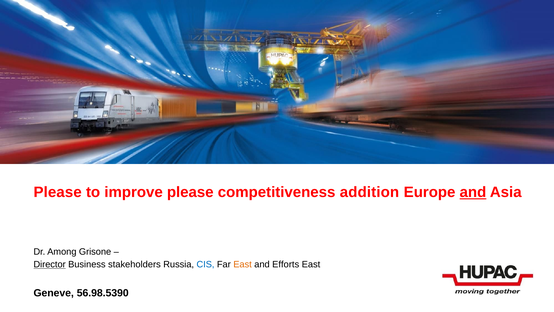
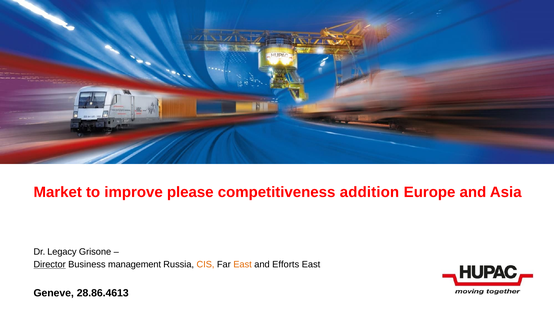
Please at (58, 192): Please -> Market
and at (473, 192) underline: present -> none
Among: Among -> Legacy
stakeholders: stakeholders -> management
CIS colour: blue -> orange
56.98.5390: 56.98.5390 -> 28.86.4613
